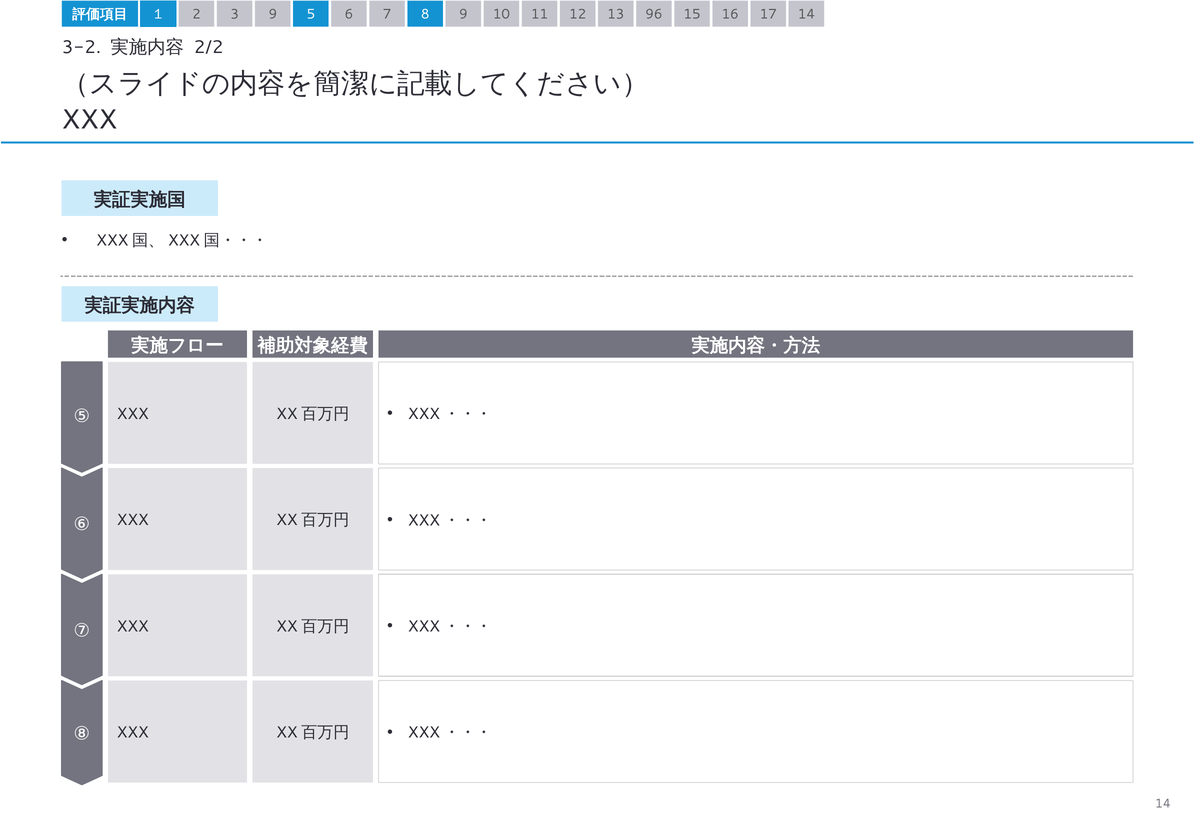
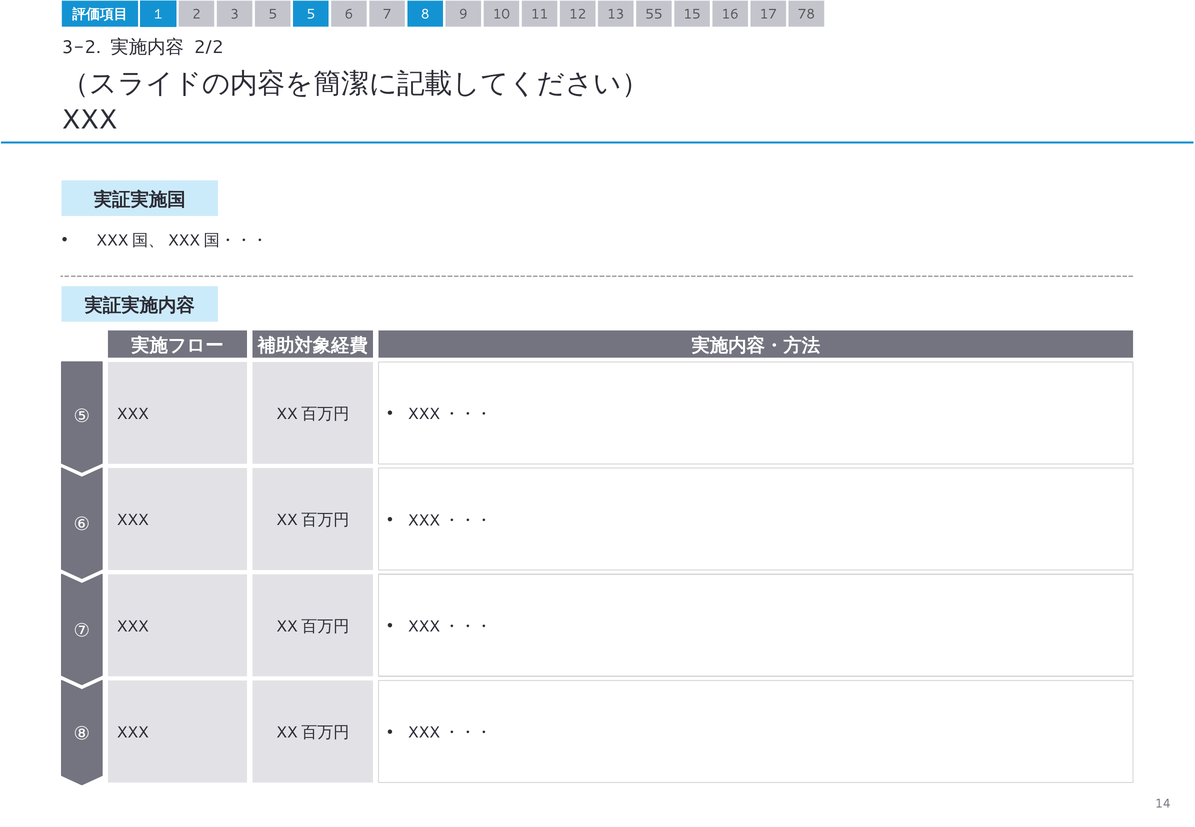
3 9: 9 -> 5
96: 96 -> 55
17 14: 14 -> 78
